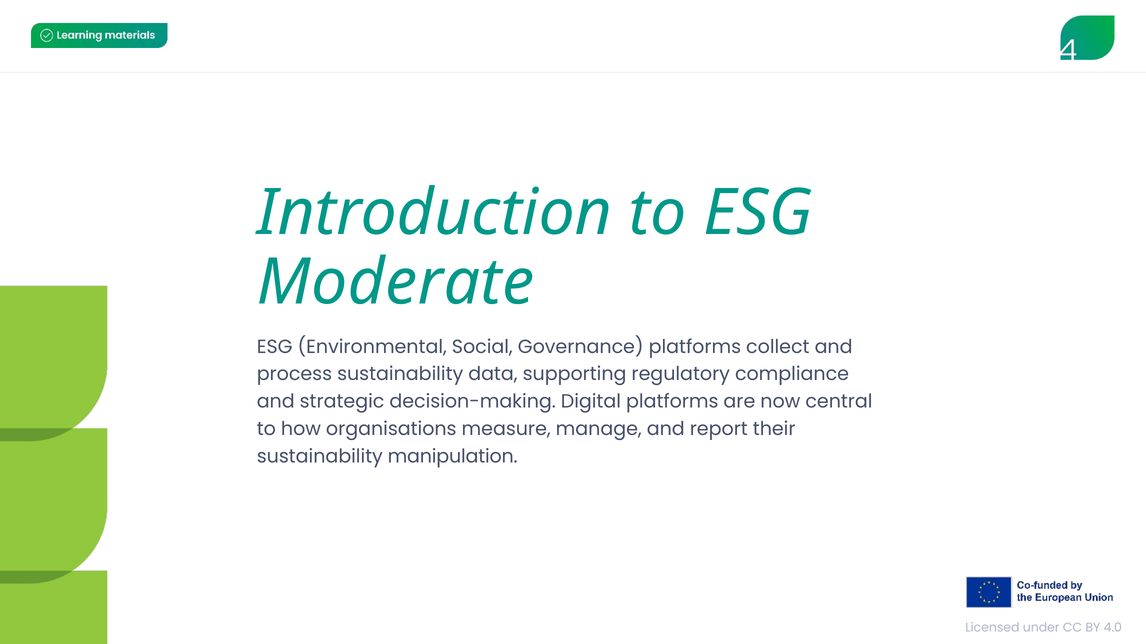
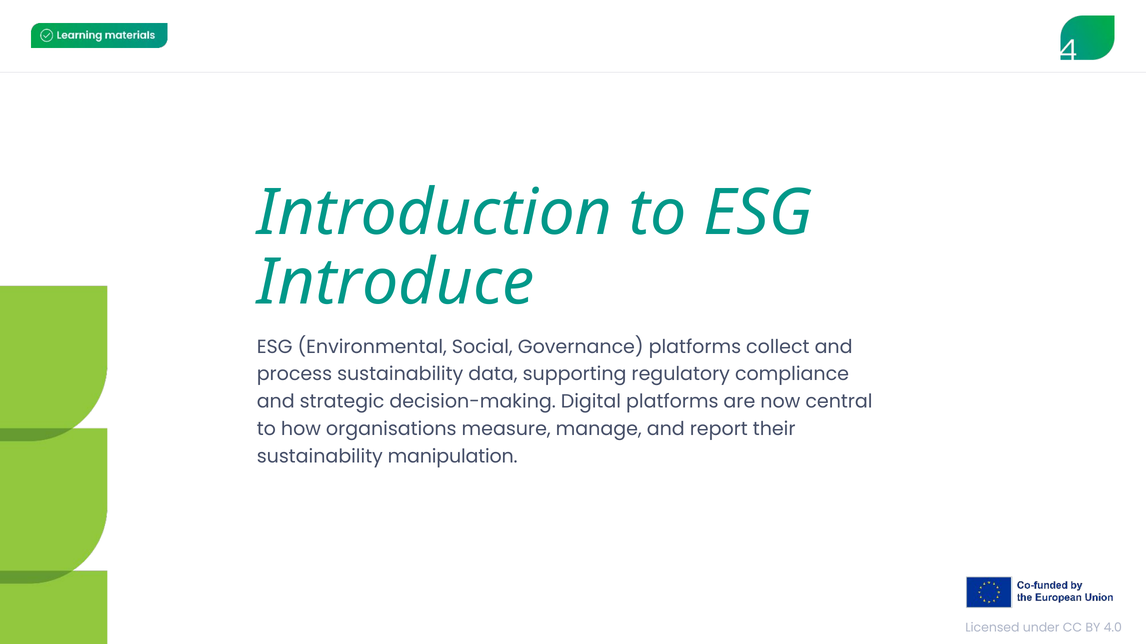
Moderate: Moderate -> Introduce
